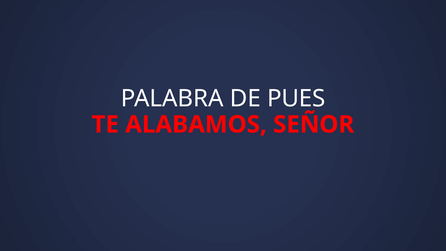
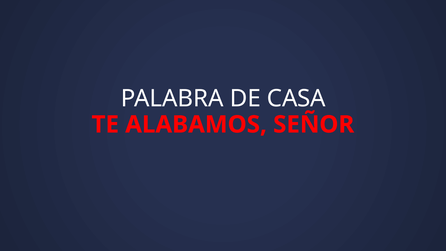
PUES: PUES -> CASA
